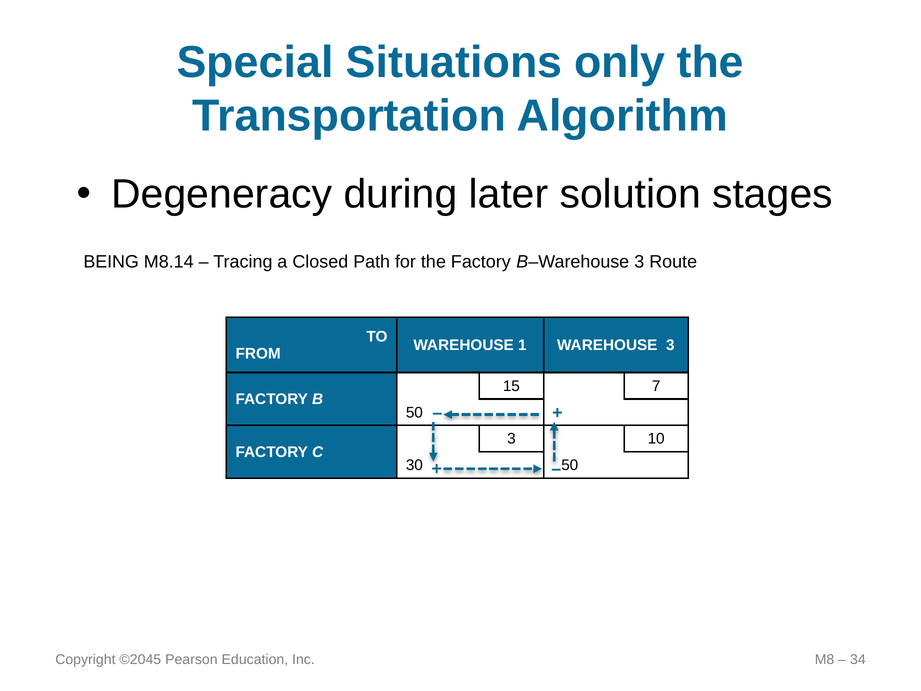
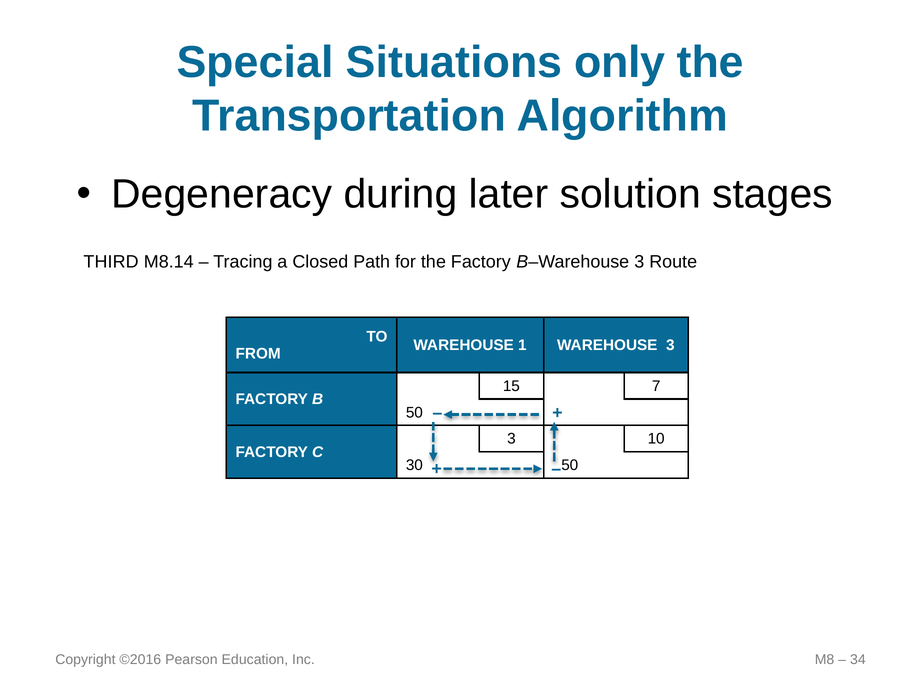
BEING: BEING -> THIRD
©2045: ©2045 -> ©2016
